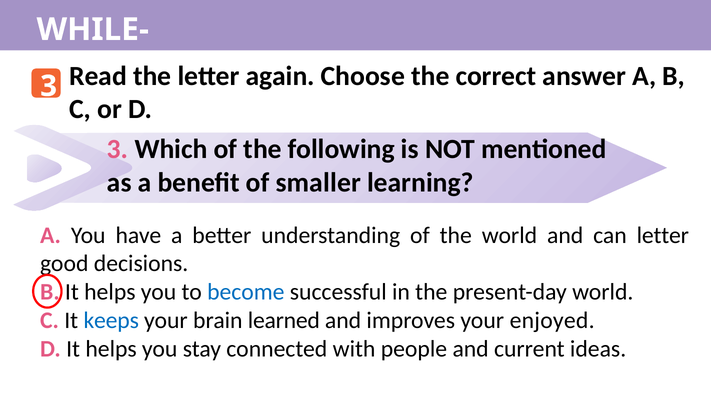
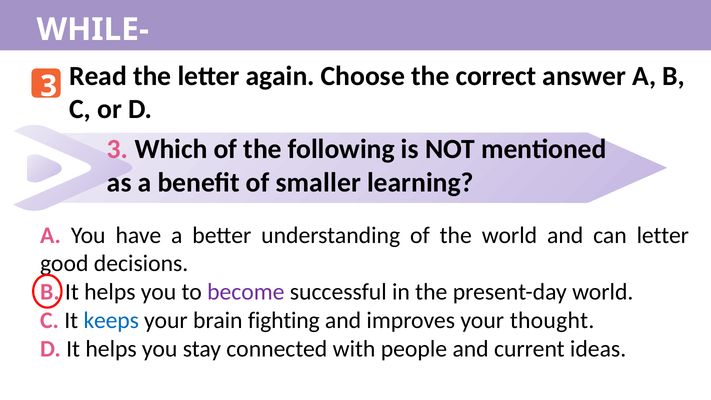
become colour: blue -> purple
learned: learned -> fighting
enjoyed: enjoyed -> thought
